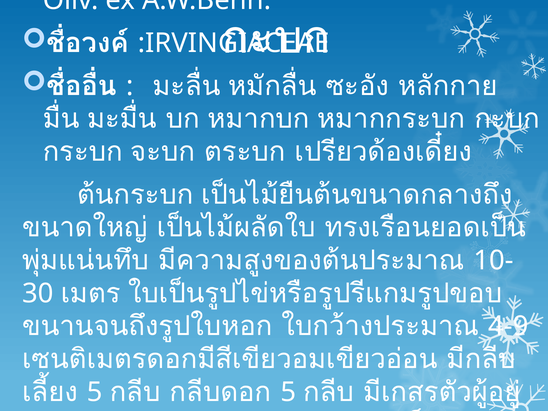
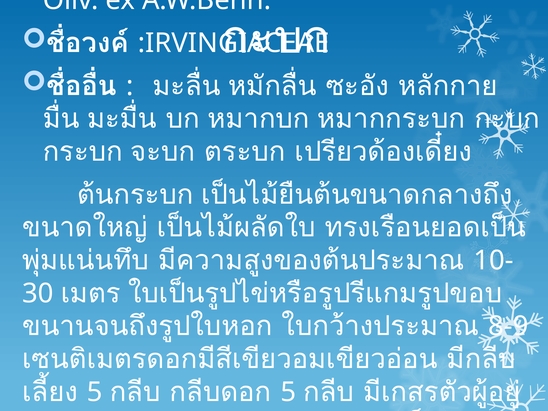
4-9: 4-9 -> 8-9
